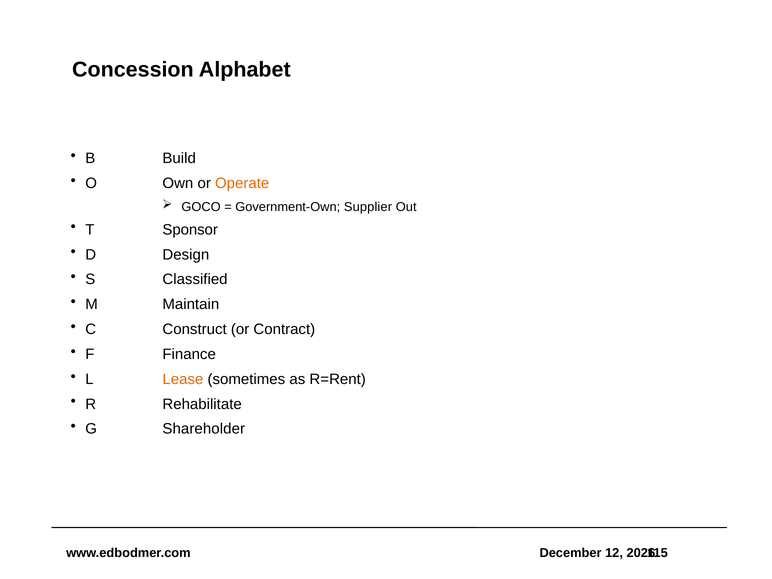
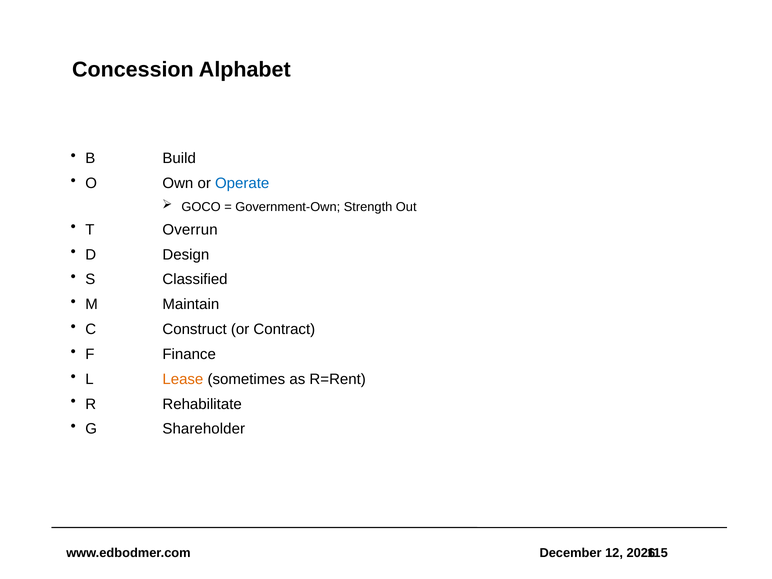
Operate colour: orange -> blue
Supplier: Supplier -> Strength
Sponsor: Sponsor -> Overrun
